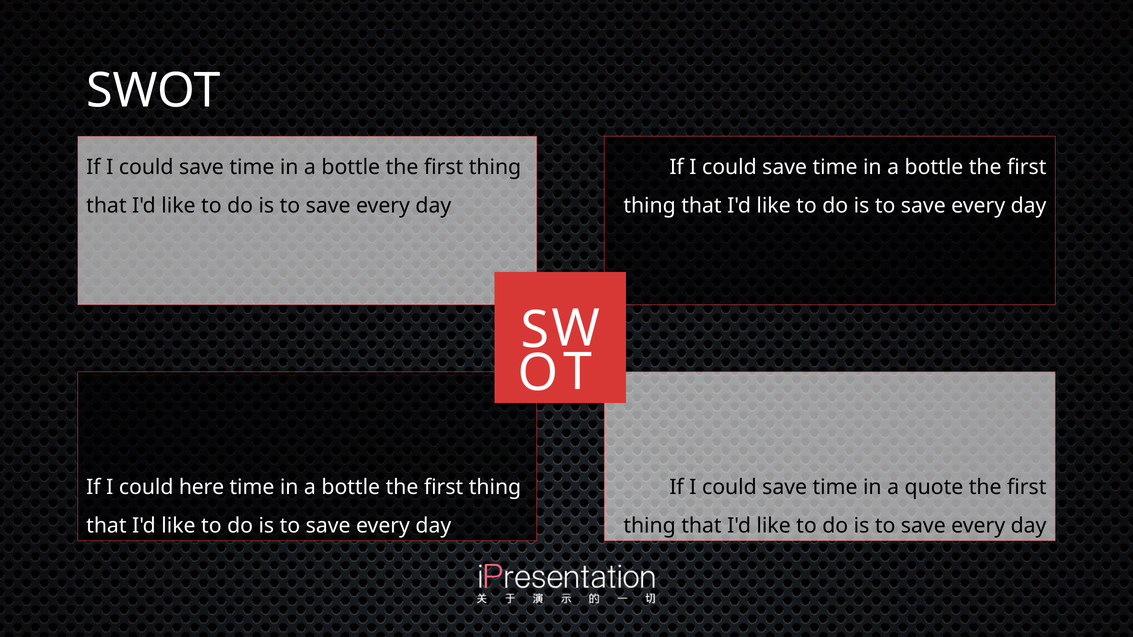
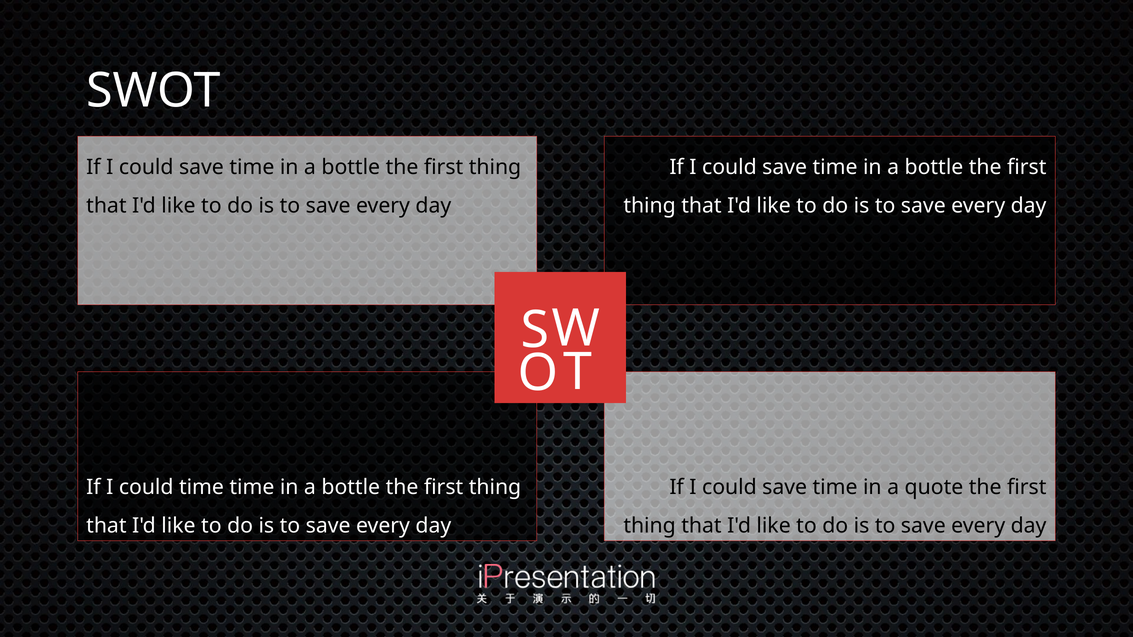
could here: here -> time
